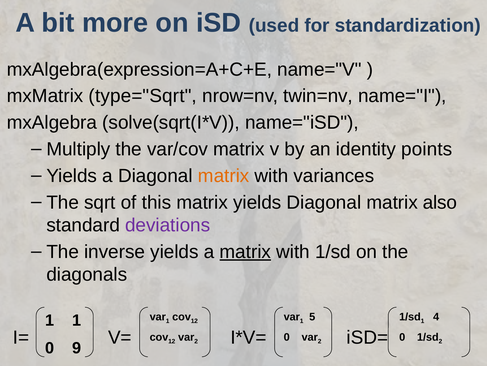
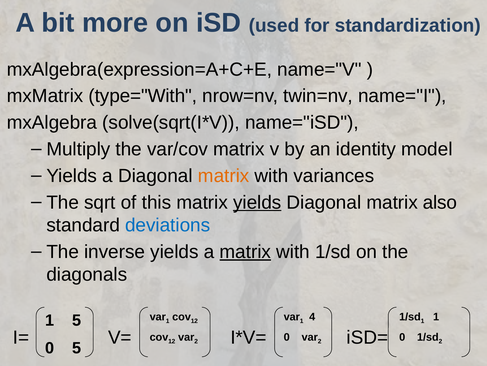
type="Sqrt: type="Sqrt -> type="With
points: points -> model
yields at (257, 202) underline: none -> present
deviations colour: purple -> blue
5: 5 -> 4
1 4: 4 -> 1
1 1: 1 -> 5
0 9: 9 -> 5
